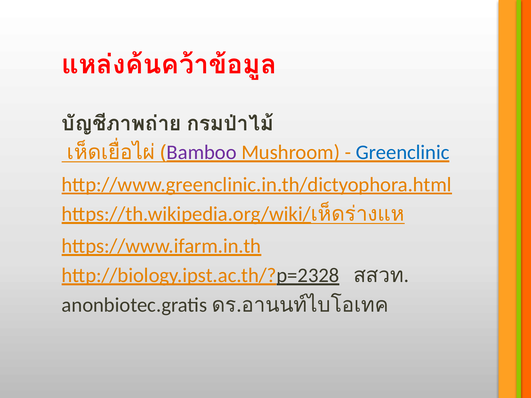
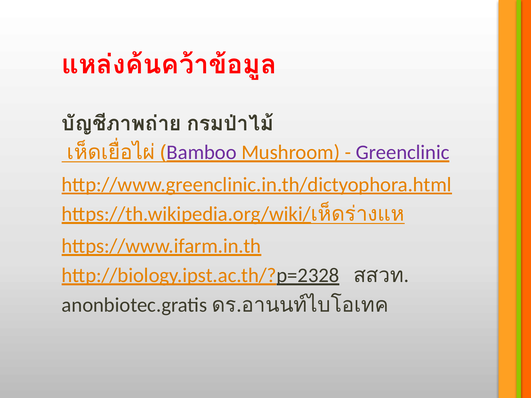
Greenclinic colour: blue -> purple
